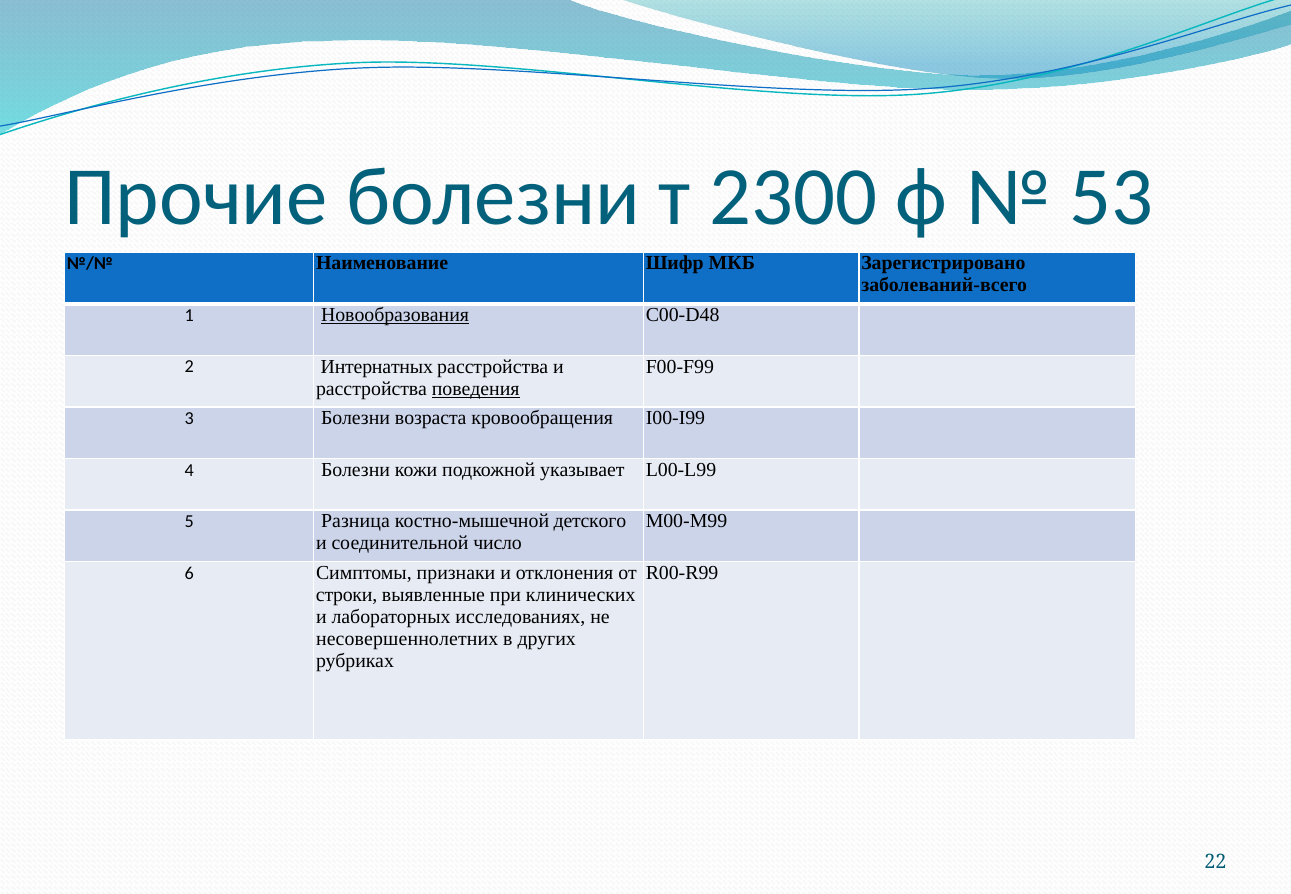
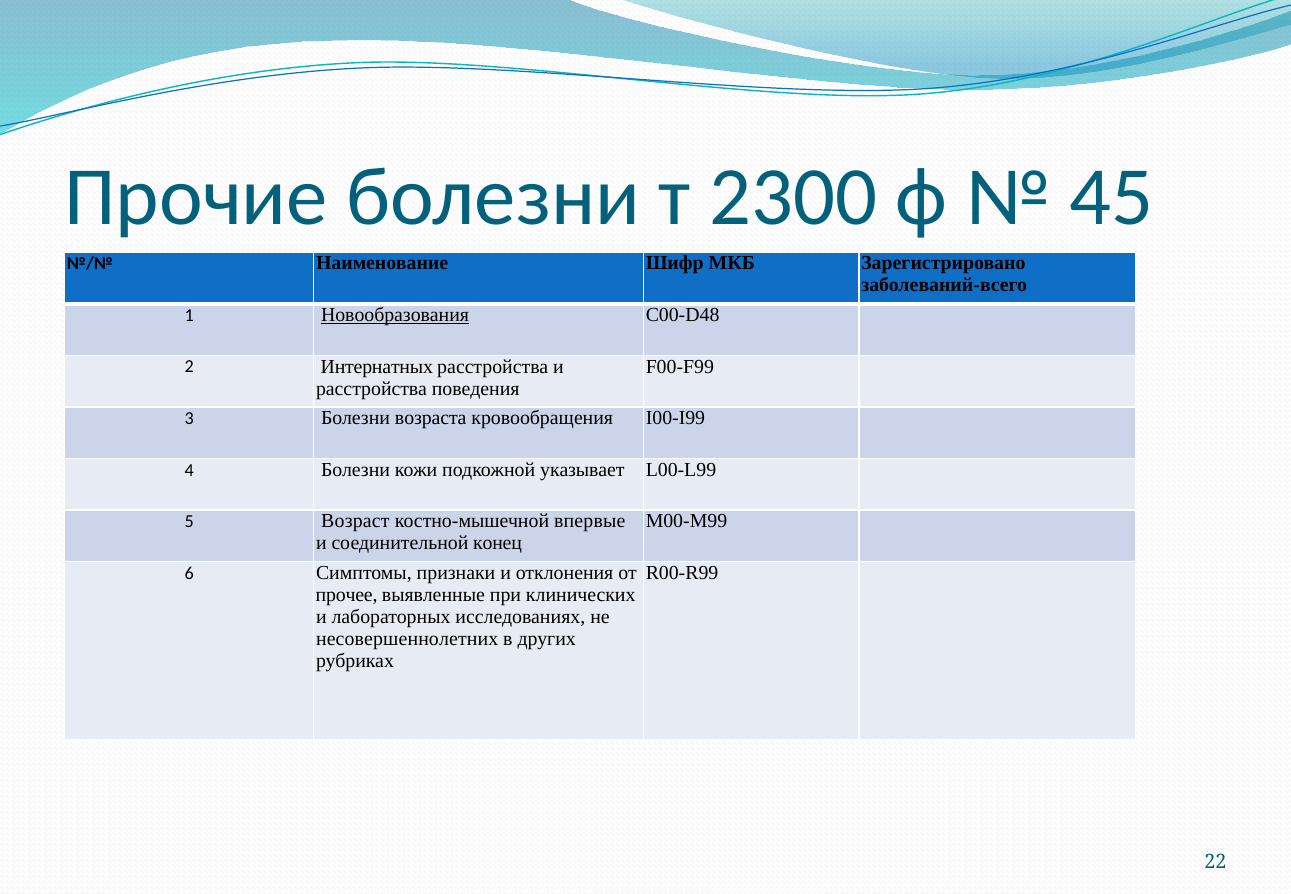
53: 53 -> 45
поведения underline: present -> none
Разница: Разница -> Возраст
детского: детского -> впервые
число: число -> конец
строки: строки -> прочее
